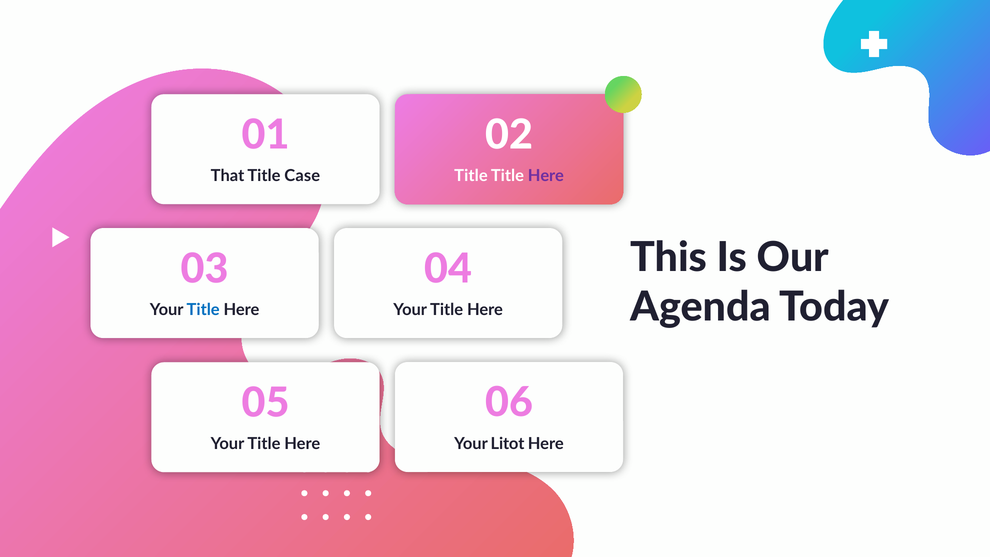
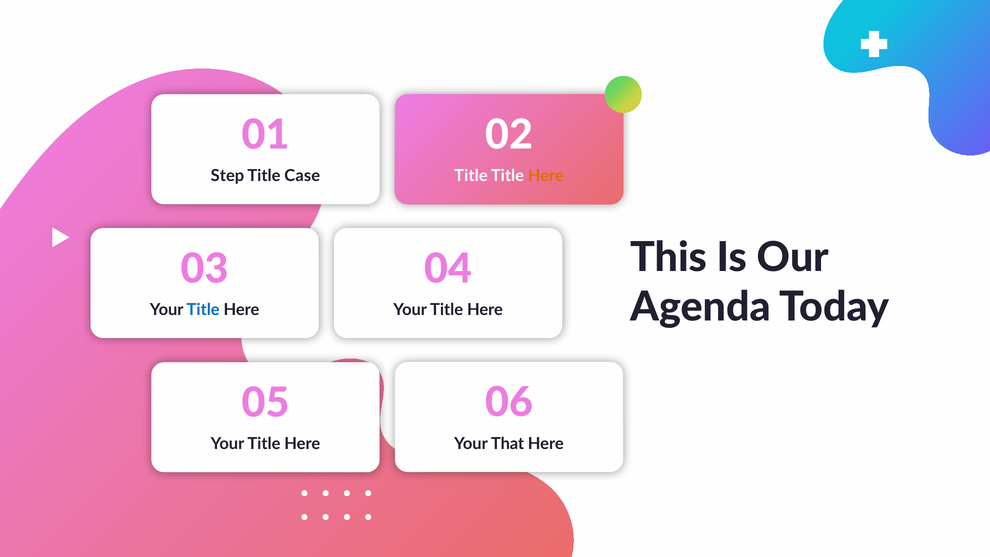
That: That -> Step
Here at (546, 176) colour: purple -> orange
Litot: Litot -> That
